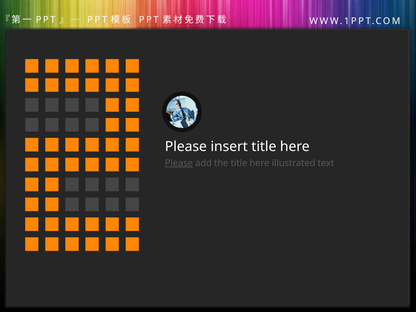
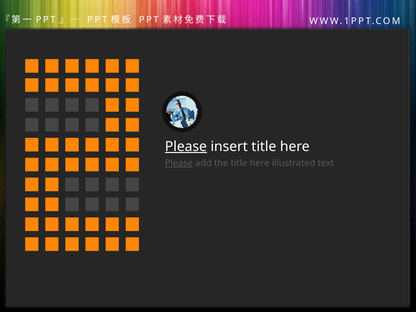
Please at (186, 147) underline: none -> present
